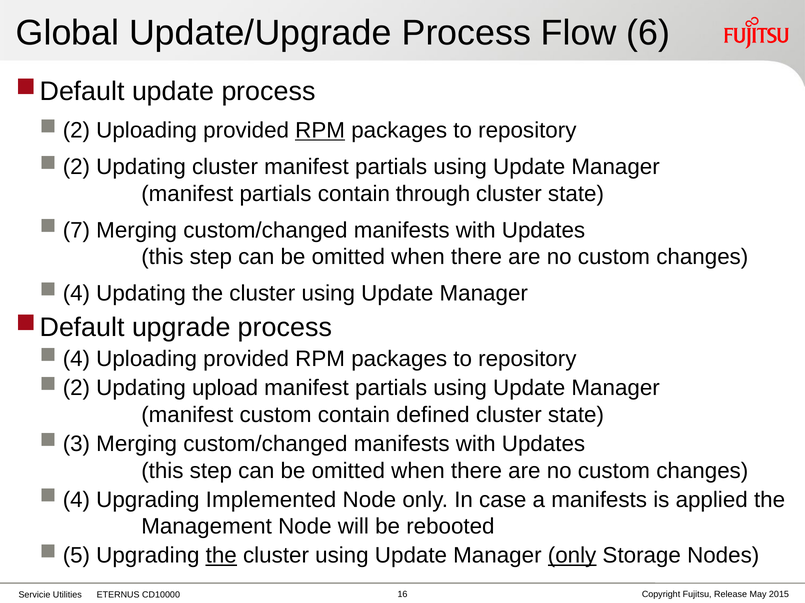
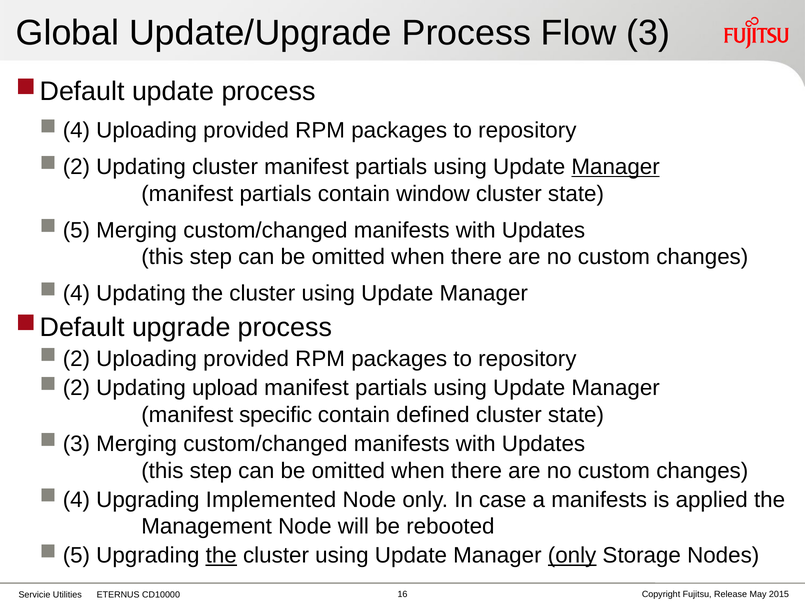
Flow 6: 6 -> 3
2 at (76, 131): 2 -> 4
RPM at (320, 131) underline: present -> none
Manager at (616, 167) underline: none -> present
through: through -> window
7 at (76, 230): 7 -> 5
4 at (76, 359): 4 -> 2
manifest custom: custom -> specific
